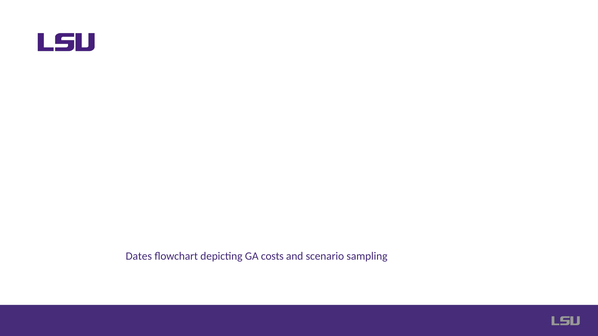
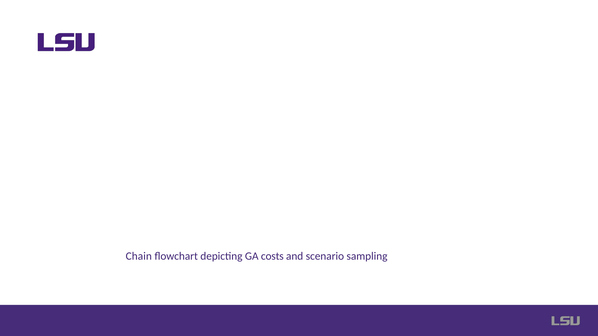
Dates: Dates -> Chain
